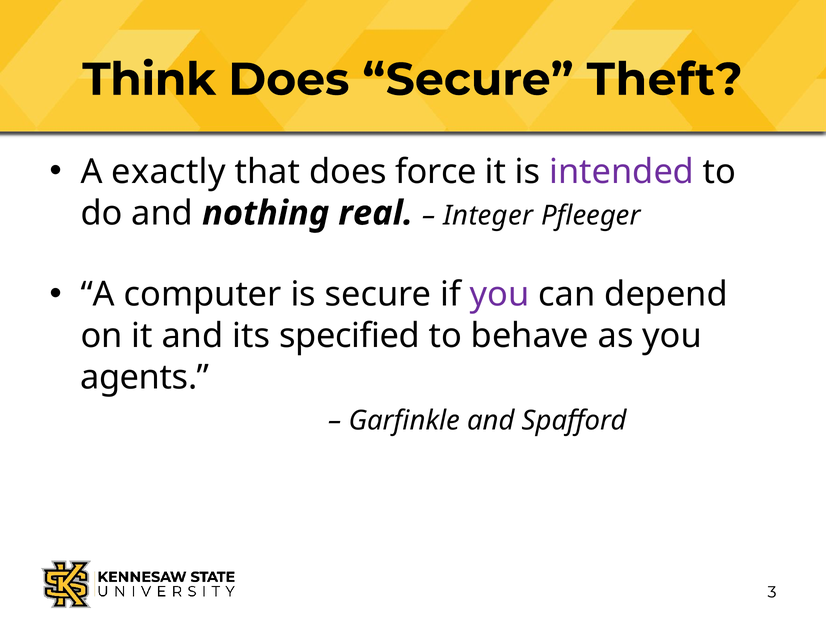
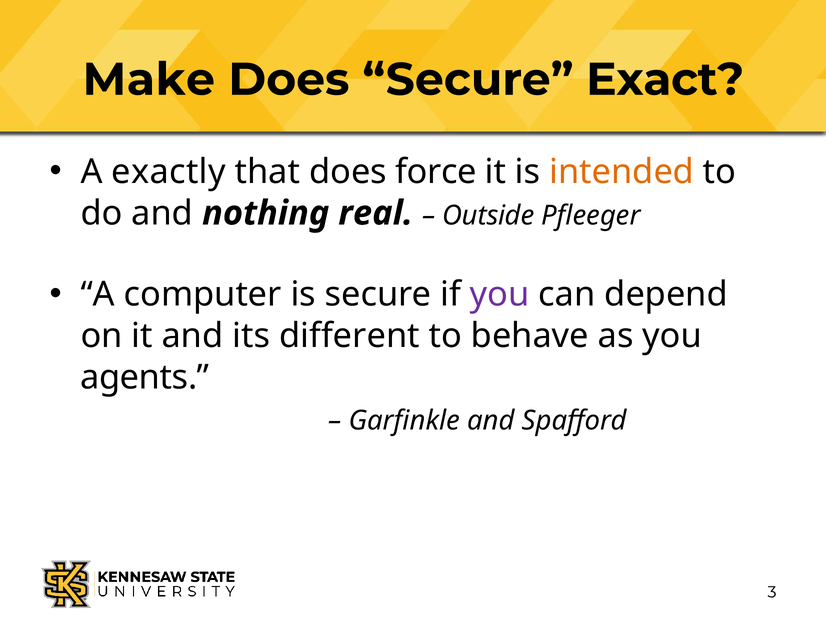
Think: Think -> Make
Theft: Theft -> Exact
intended colour: purple -> orange
Integer: Integer -> Outside
specified: specified -> different
